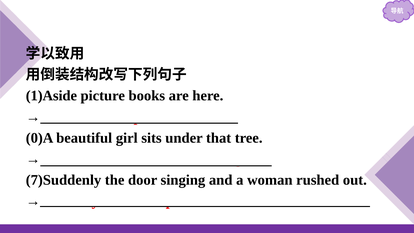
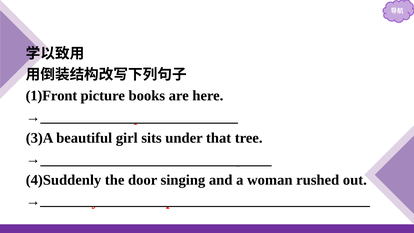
1)Aside: 1)Aside -> 1)Front
0)A: 0)A -> 3)A
7)Suddenly: 7)Suddenly -> 4)Suddenly
